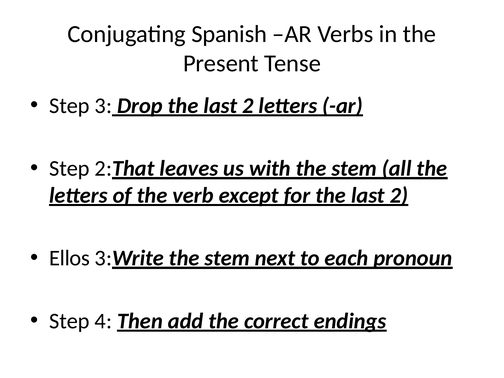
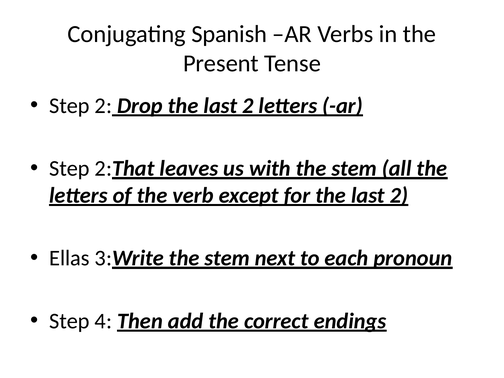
Step 3: 3 -> 2
Ellos: Ellos -> Ellas
